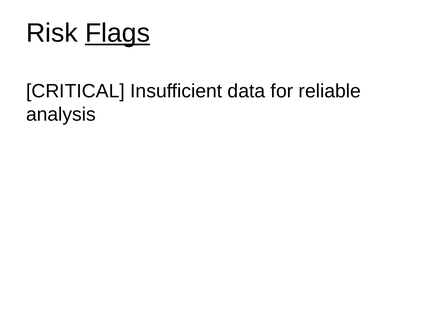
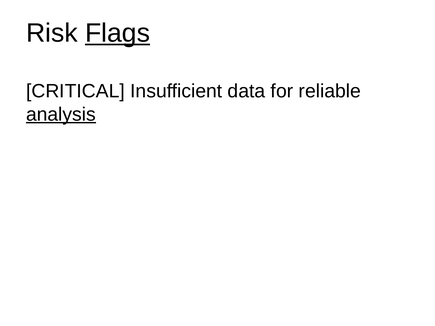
analysis underline: none -> present
